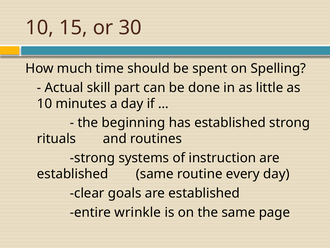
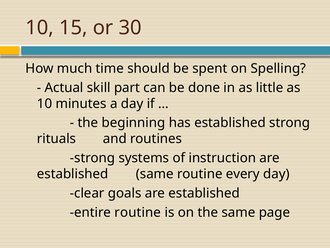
entire wrinkle: wrinkle -> routine
